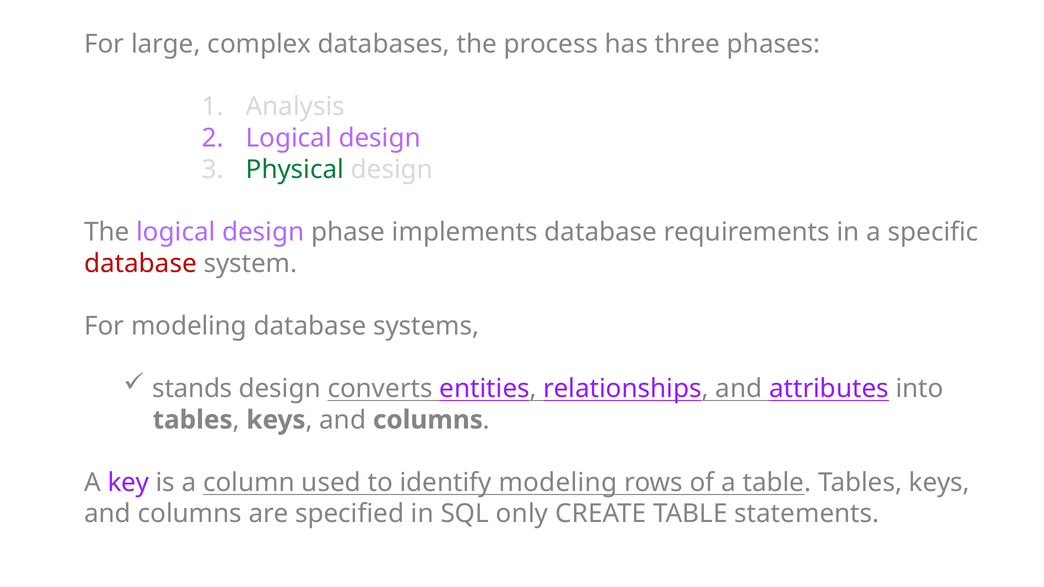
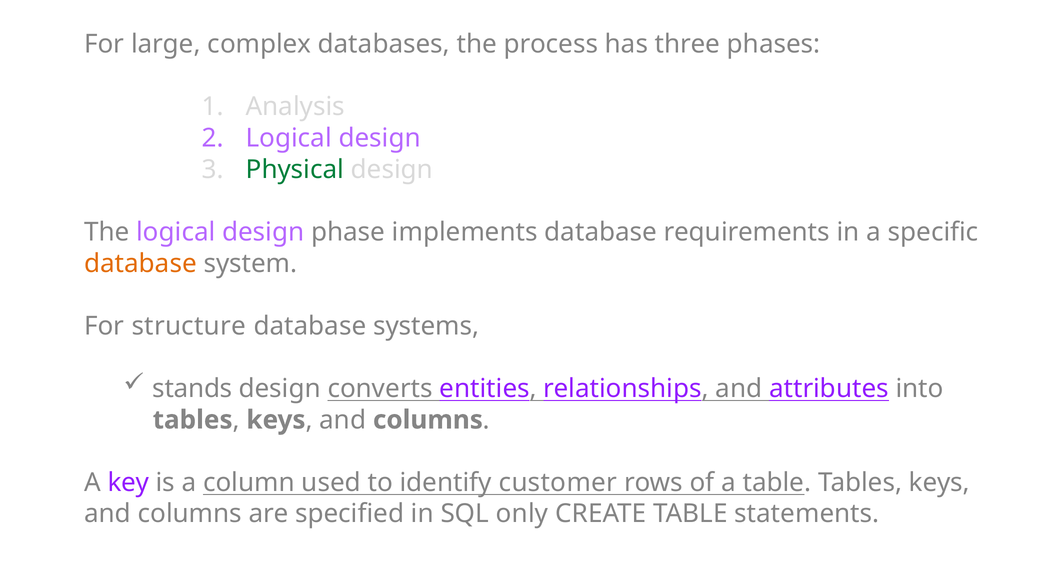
database at (141, 264) colour: red -> orange
For modeling: modeling -> structure
identify modeling: modeling -> customer
